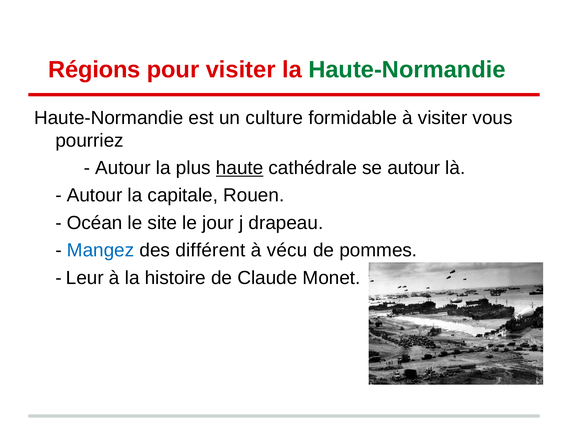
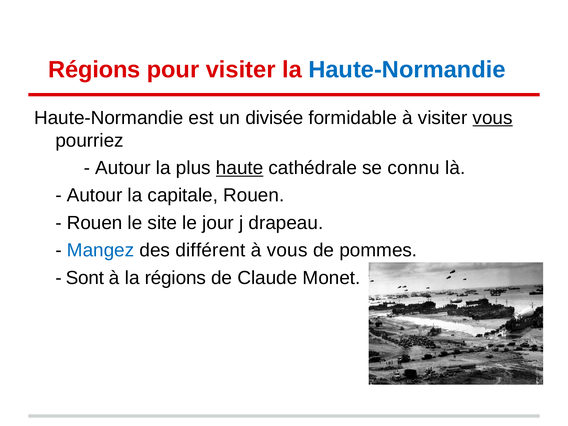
Haute-Normandie at (407, 70) colour: green -> blue
culture: culture -> divisée
vous at (493, 118) underline: none -> present
se autour: autour -> connu
Océan at (95, 223): Océan -> Rouen
à vécu: vécu -> vous
Leur: Leur -> Sont
la histoire: histoire -> régions
